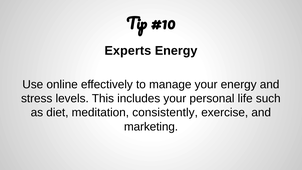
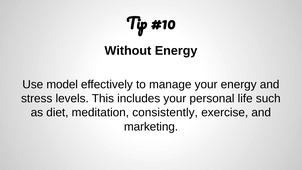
Experts: Experts -> Without
online: online -> model
